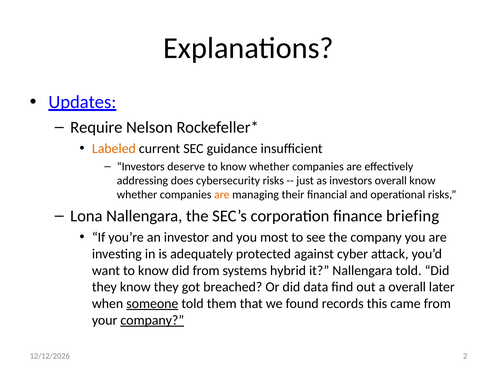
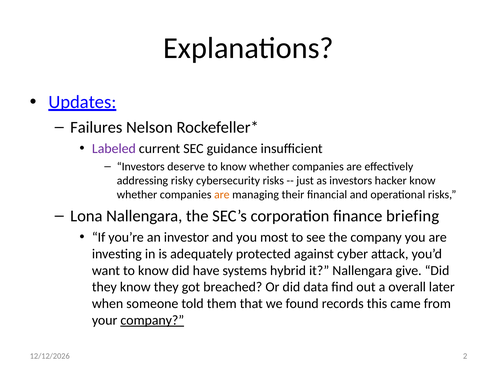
Require: Require -> Failures
Labeled colour: orange -> purple
does: does -> risky
investors overall: overall -> hacker
did from: from -> have
Nallengara told: told -> give
someone underline: present -> none
